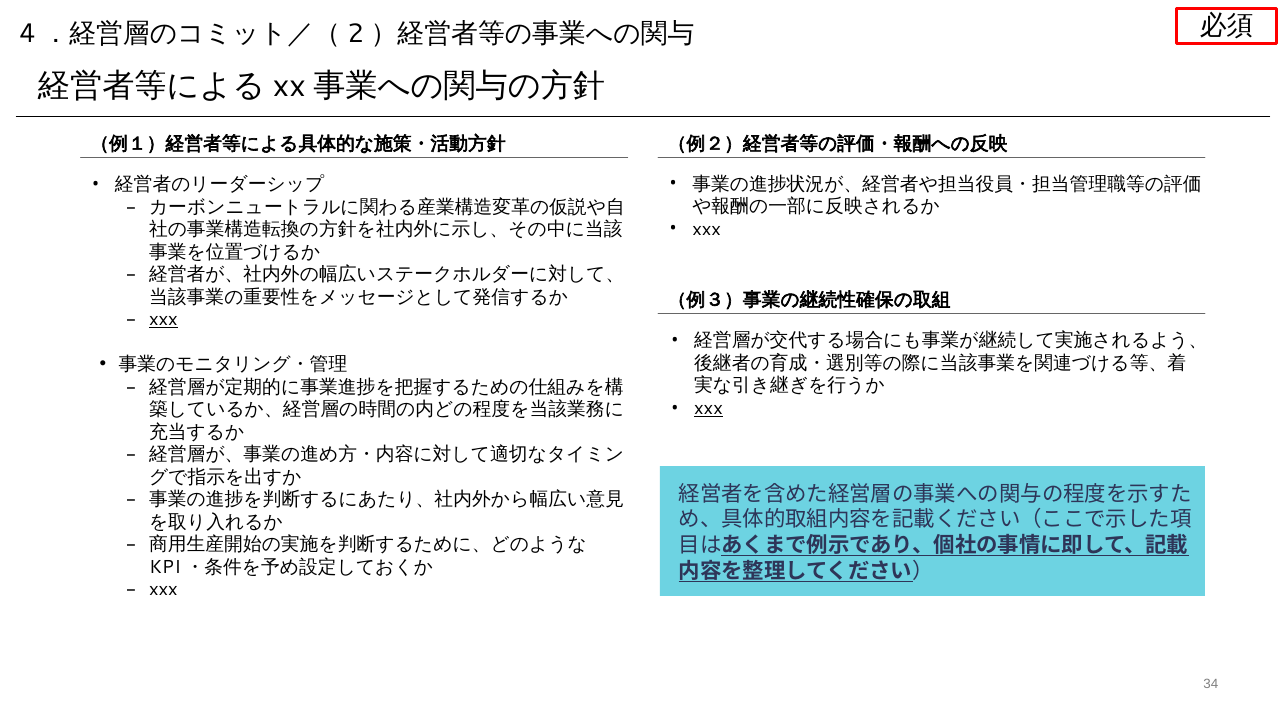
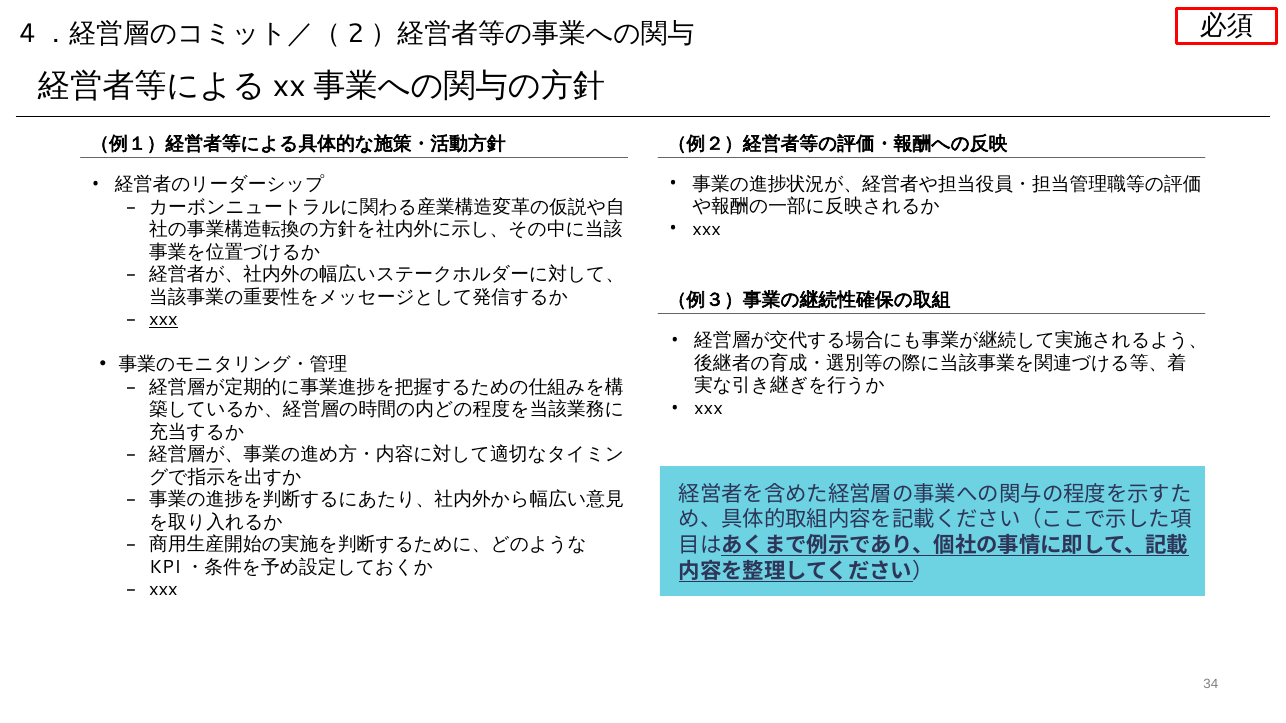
xxx at (709, 408) underline: present -> none
